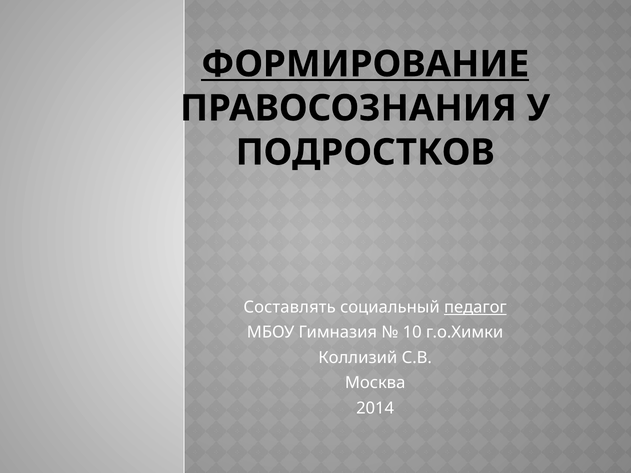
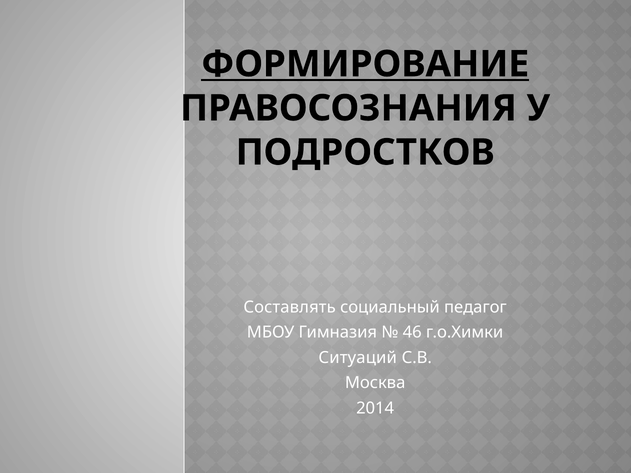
педагог underline: present -> none
10: 10 -> 46
Коллизий: Коллизий -> Ситуаций
